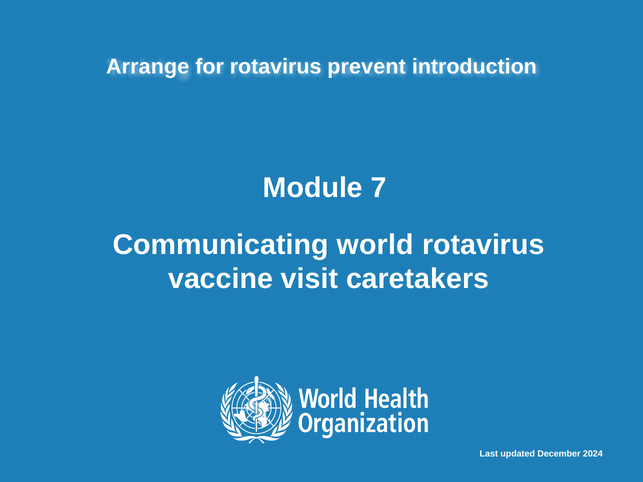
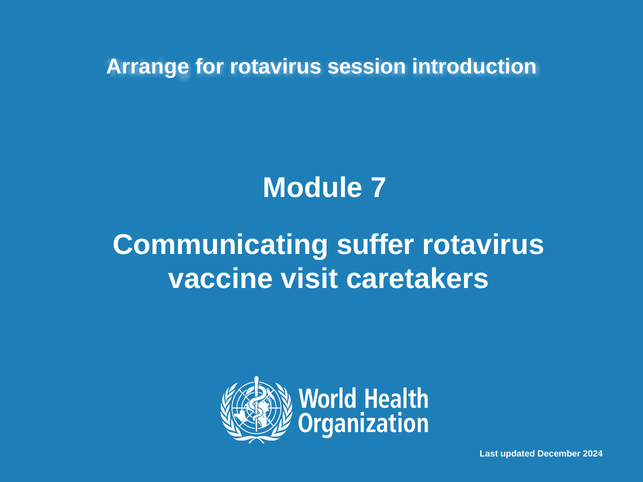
prevent: prevent -> session
world: world -> suffer
